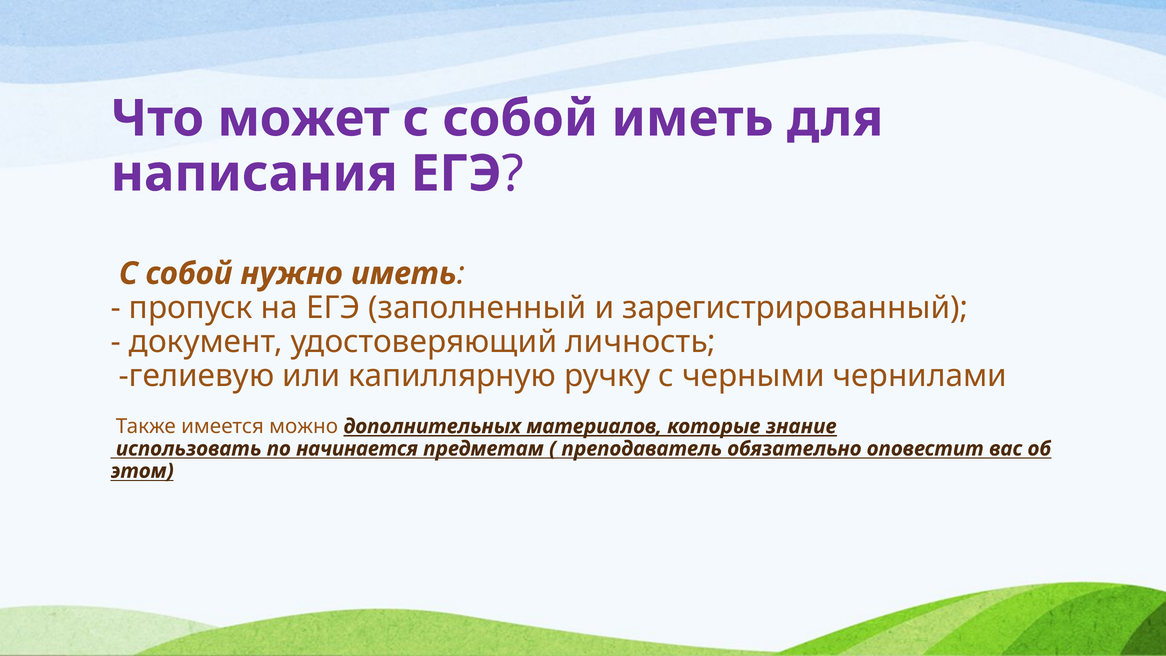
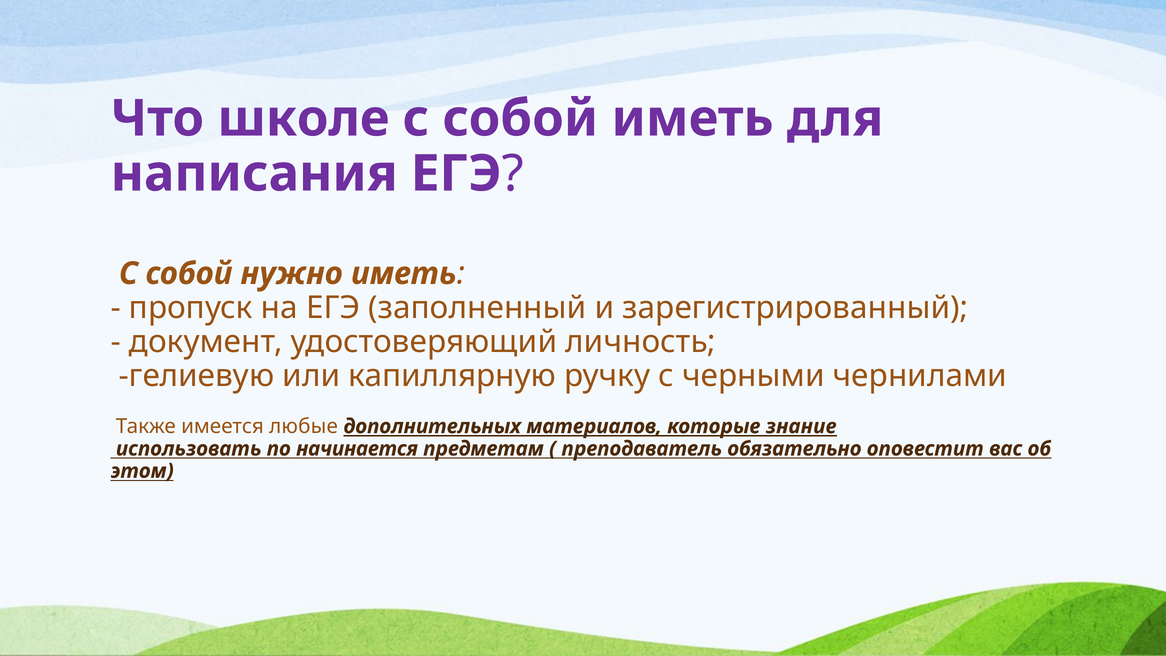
может: может -> школе
можно: можно -> любые
